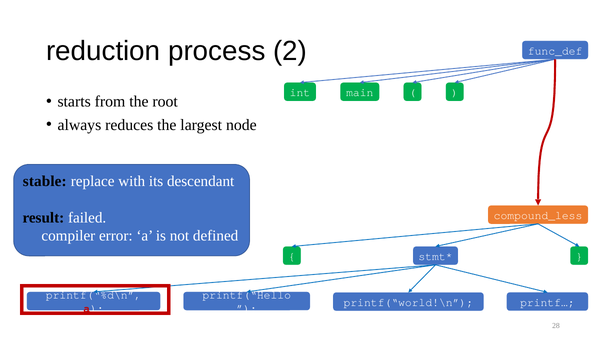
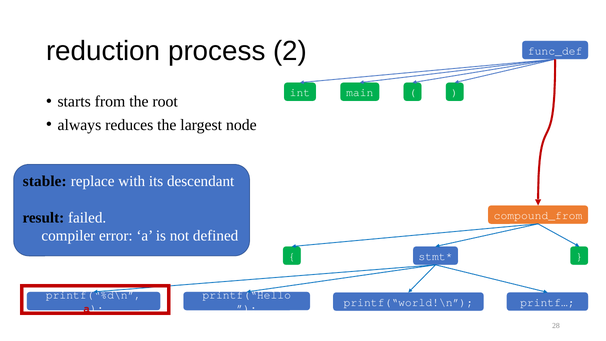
compound_less: compound_less -> compound_from
